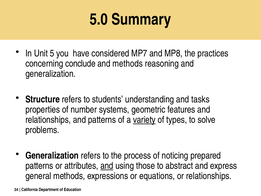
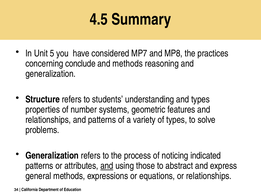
5.0: 5.0 -> 4.5
and tasks: tasks -> types
variety underline: present -> none
prepared: prepared -> indicated
